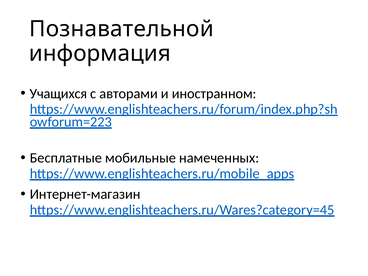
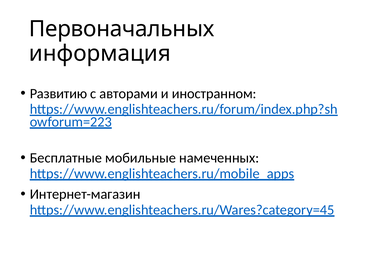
Познавательной: Познавательной -> Первоначальных
Учащихся: Учащихся -> Развитию
